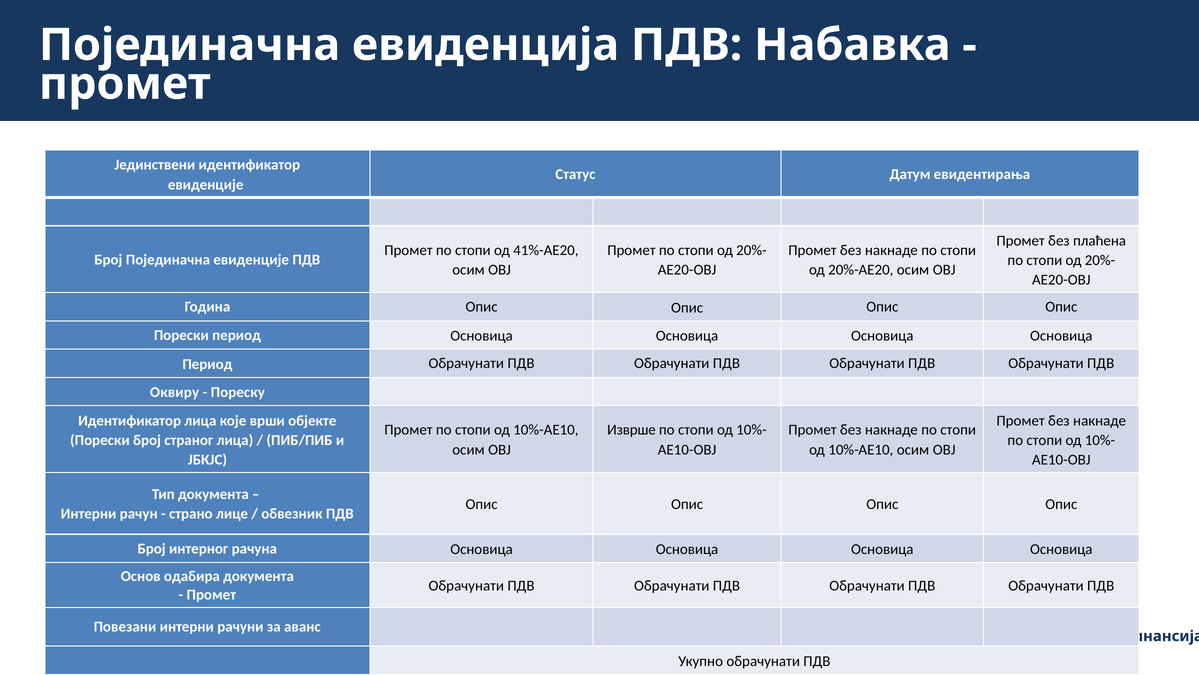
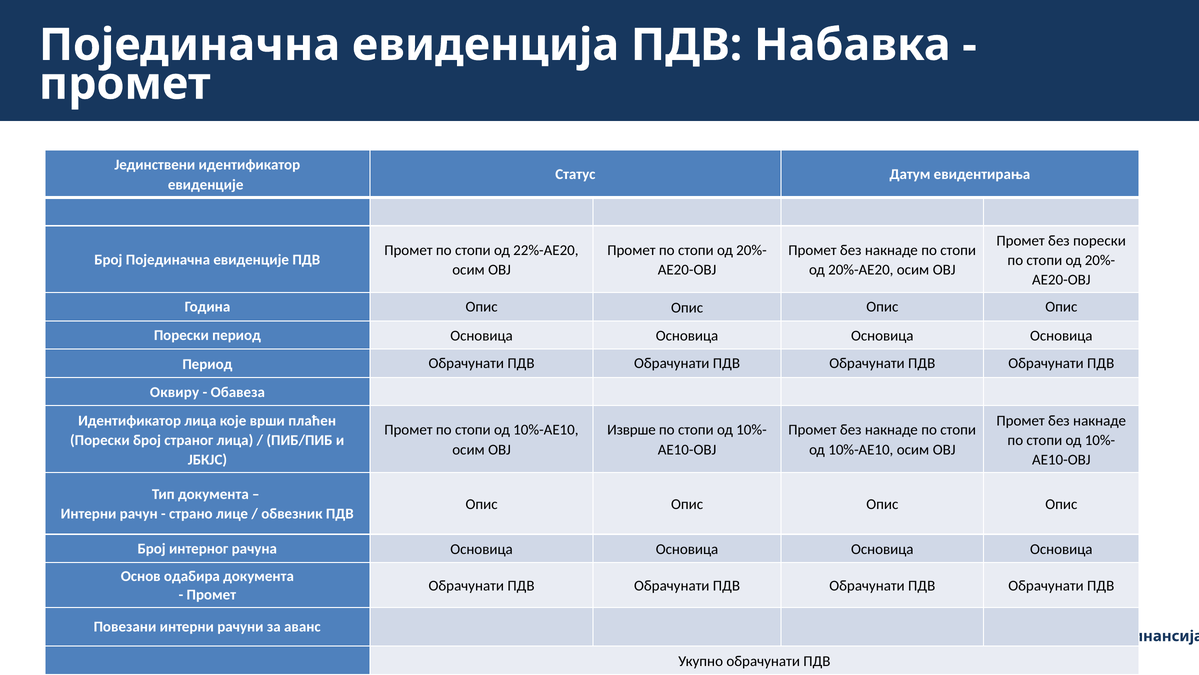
без плаћена: плаћена -> порески
41%-AE20: 41%-AE20 -> 22%-AE20
Пореску: Пореску -> Обавеза
објекте: објекте -> плаћен
